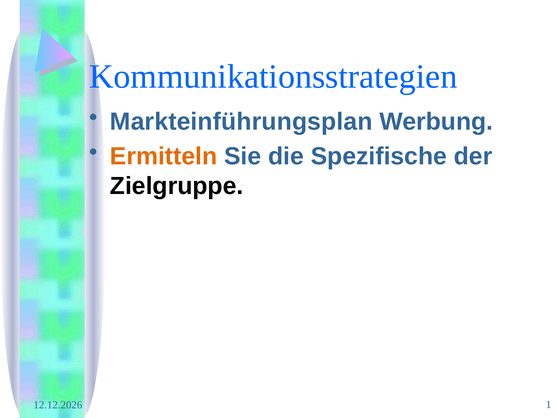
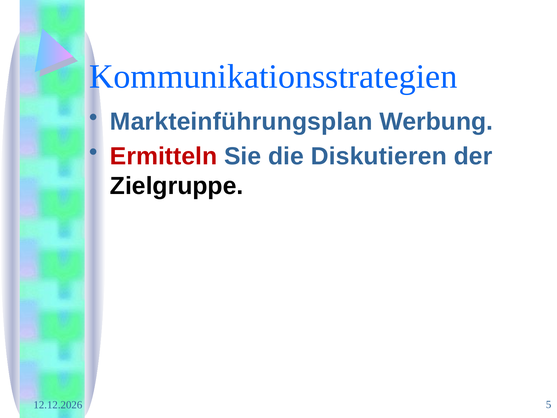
Ermitteln colour: orange -> red
Spezifische: Spezifische -> Diskutieren
1: 1 -> 5
